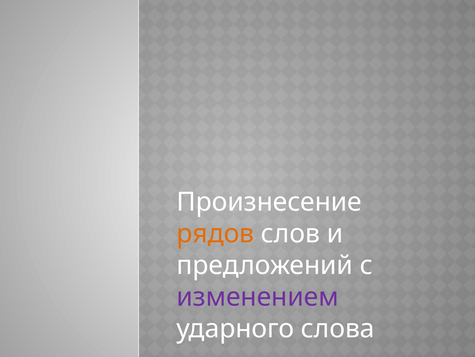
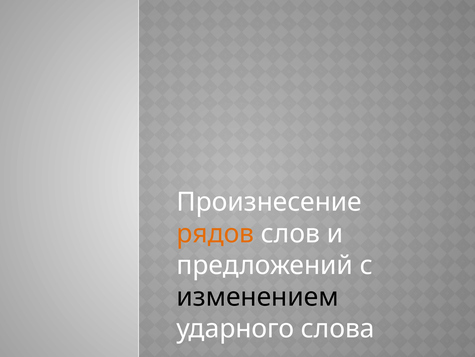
изменением colour: purple -> black
